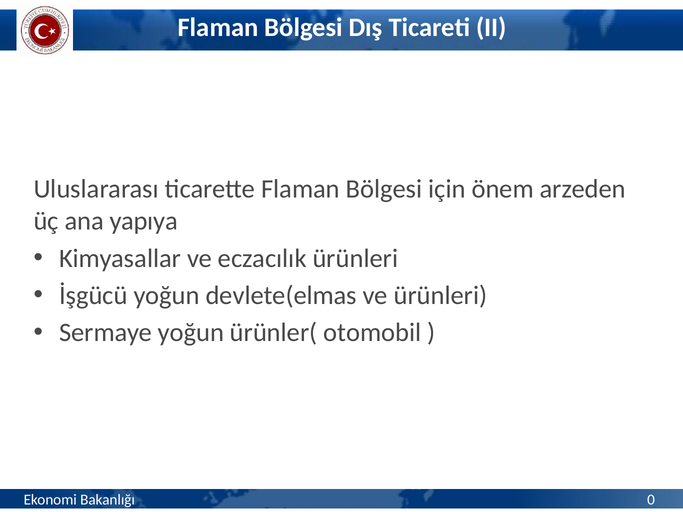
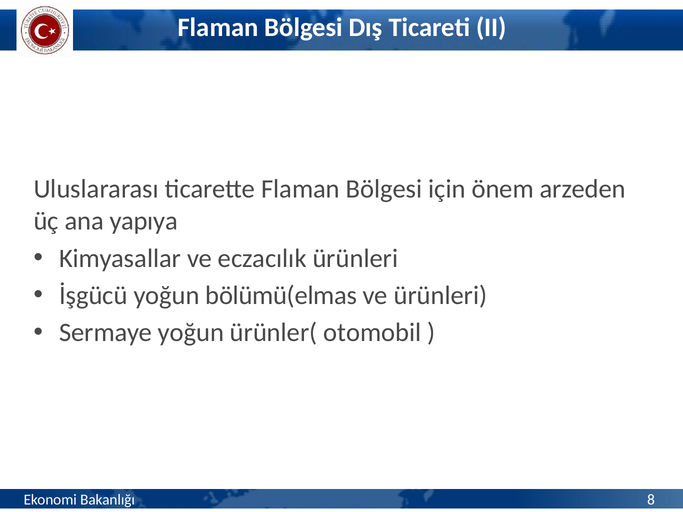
devlete(elmas: devlete(elmas -> bölümü(elmas
0: 0 -> 8
